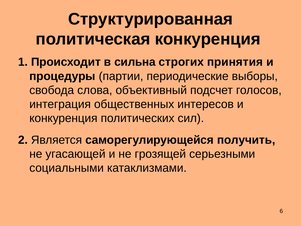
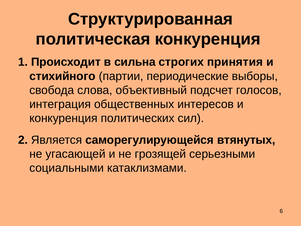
процедуры: процедуры -> стихийного
получить: получить -> втянутых
